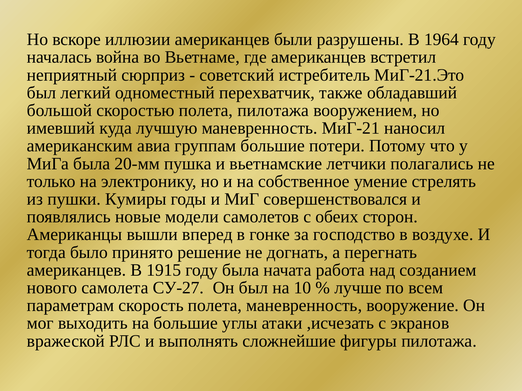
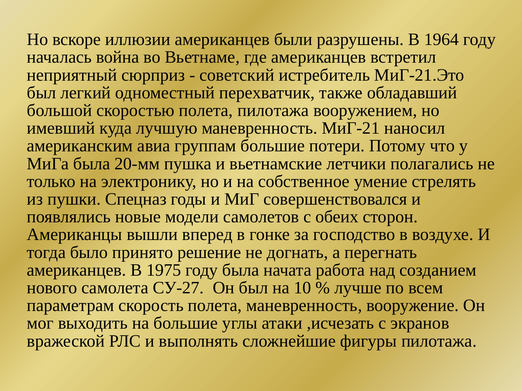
Кумиры: Кумиры -> Спецназ
1915: 1915 -> 1975
